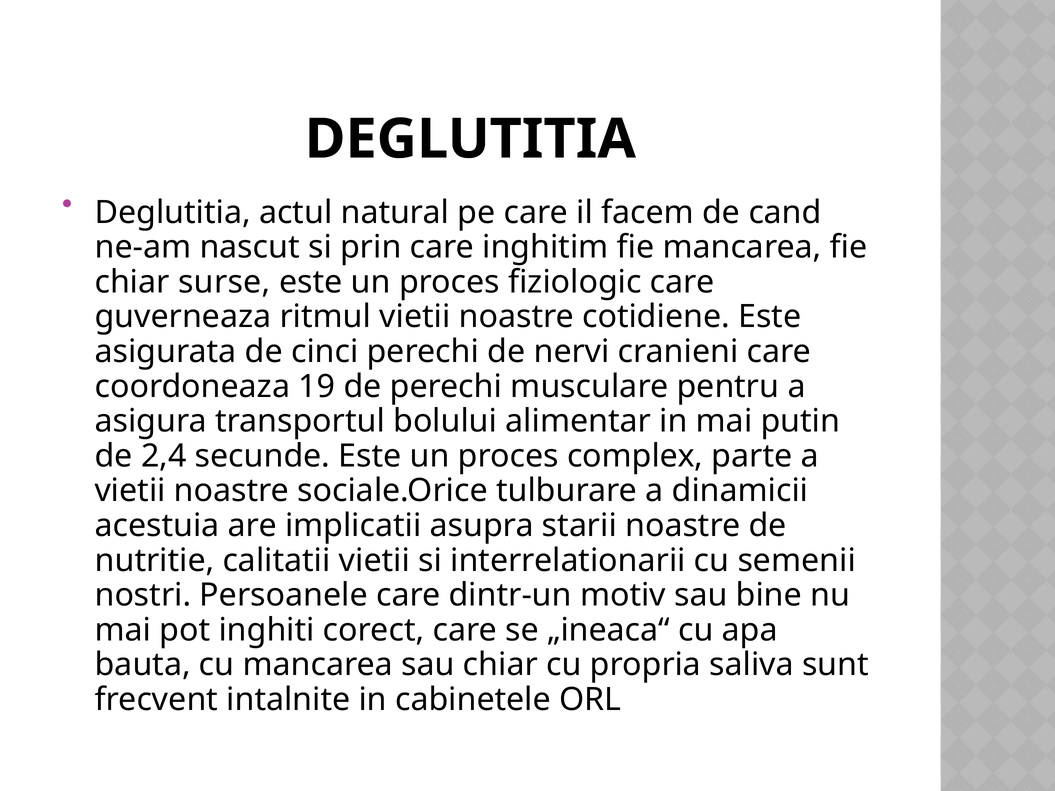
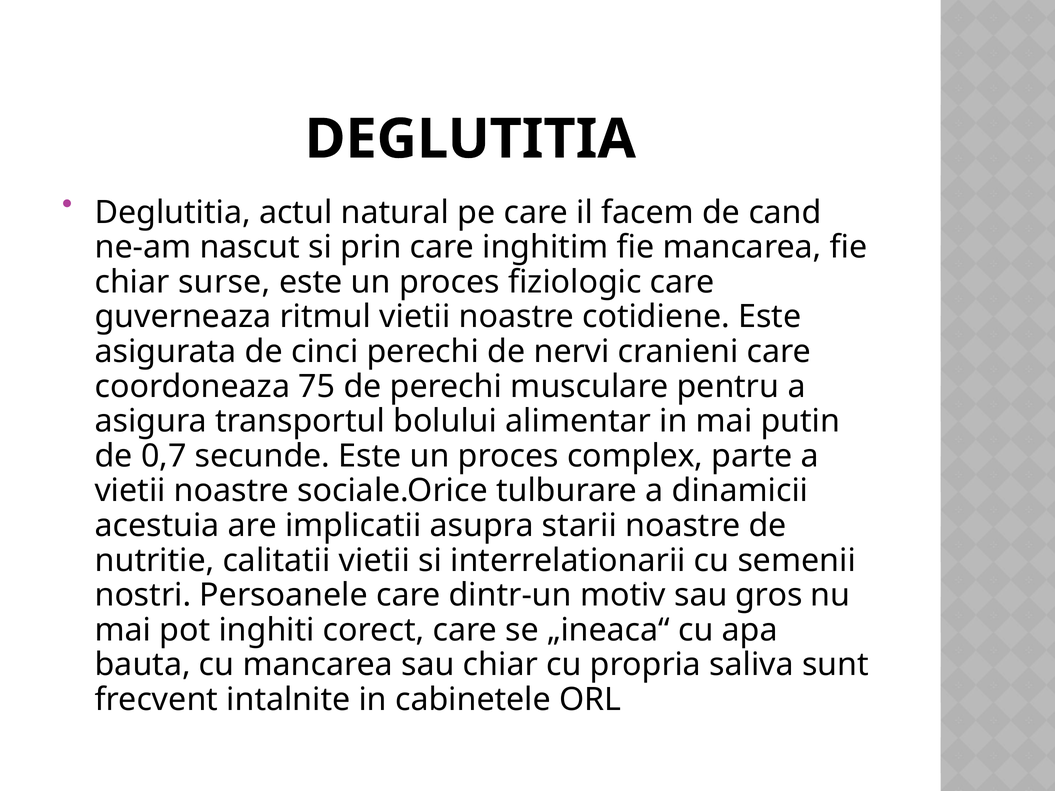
19: 19 -> 75
2,4: 2,4 -> 0,7
bine: bine -> gros
